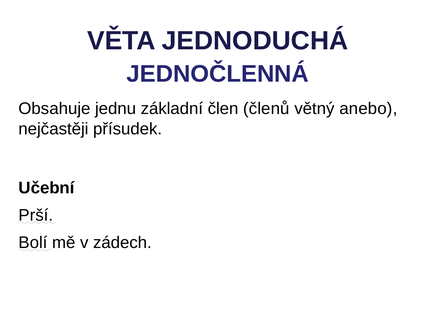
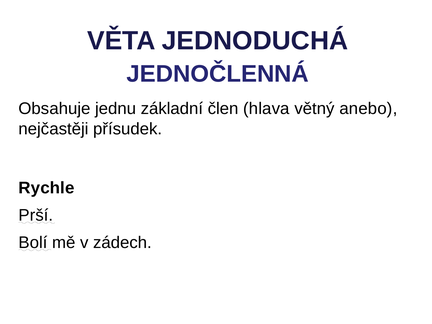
členů: členů -> hlava
Učební: Učební -> Rychle
